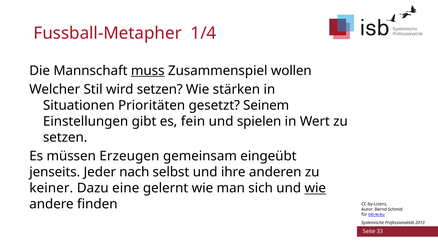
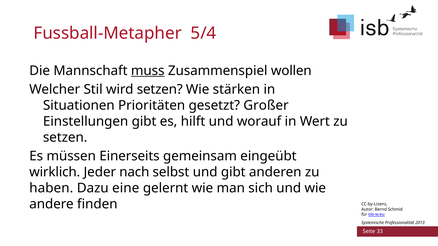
1/4: 1/4 -> 5/4
Seinem: Seinem -> Großer
fein: fein -> hilft
spielen: spielen -> worauf
Erzeugen: Erzeugen -> Einerseits
jenseits: jenseits -> wirklich
und ihre: ihre -> gibt
keiner: keiner -> haben
wie at (315, 188) underline: present -> none
